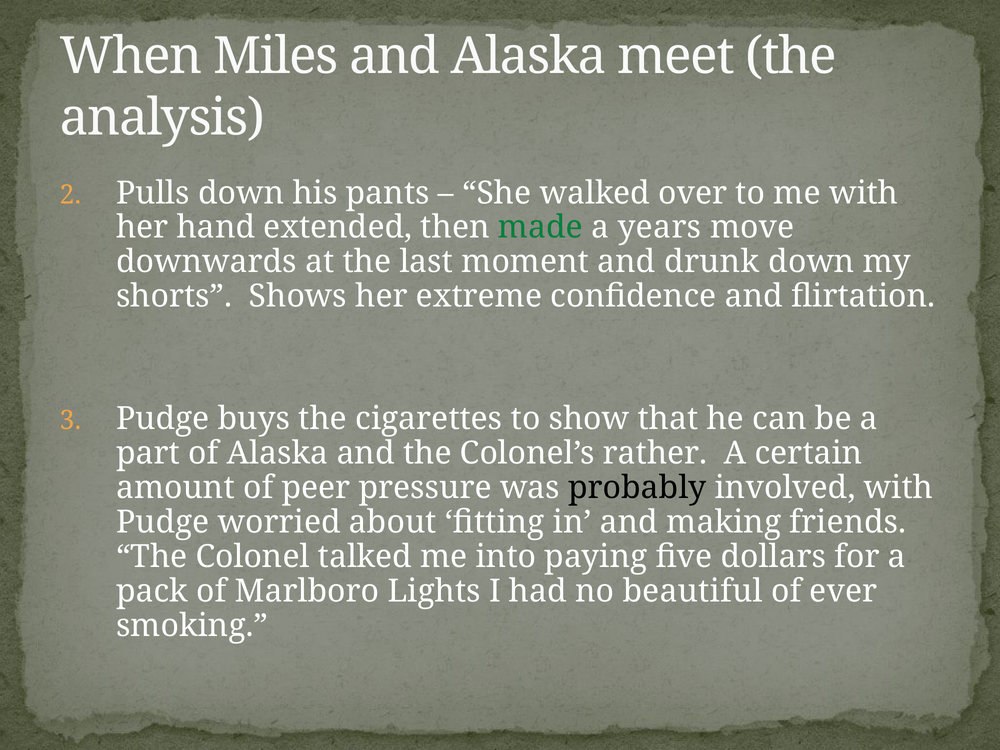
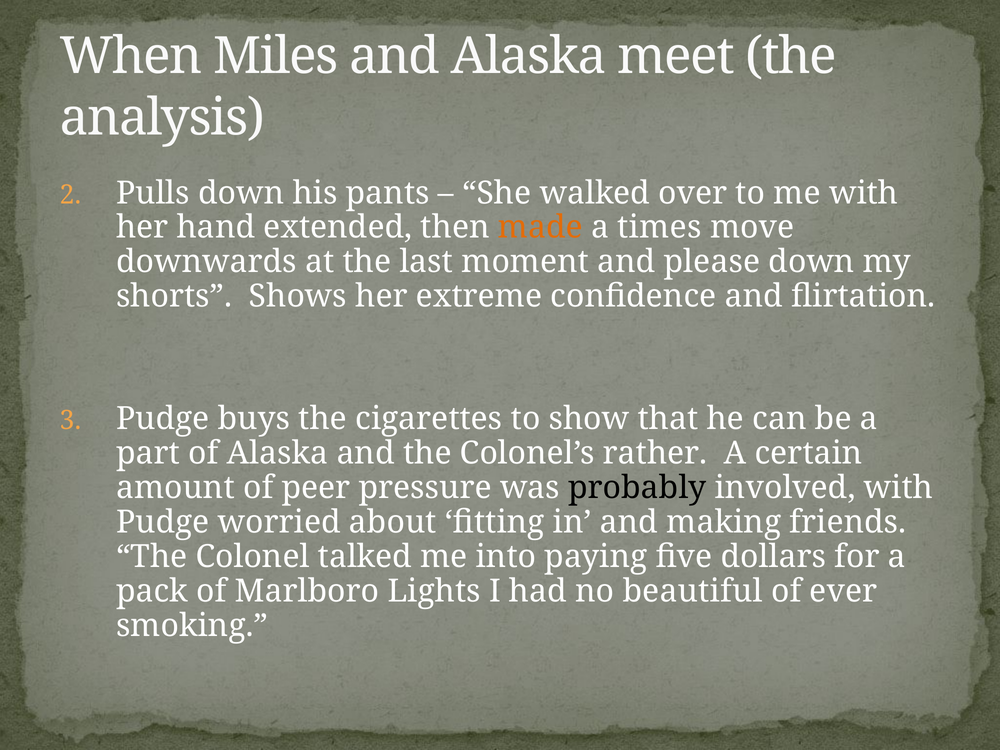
made colour: green -> orange
years: years -> times
drunk: drunk -> please
